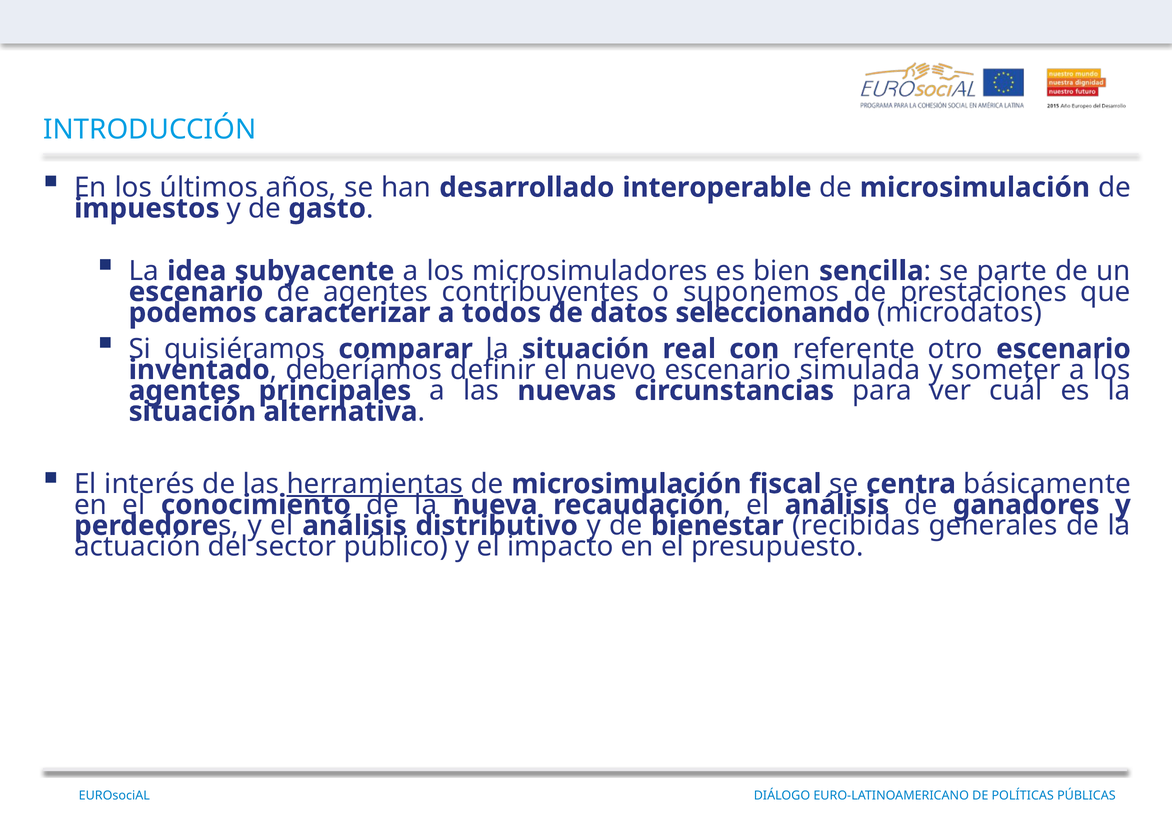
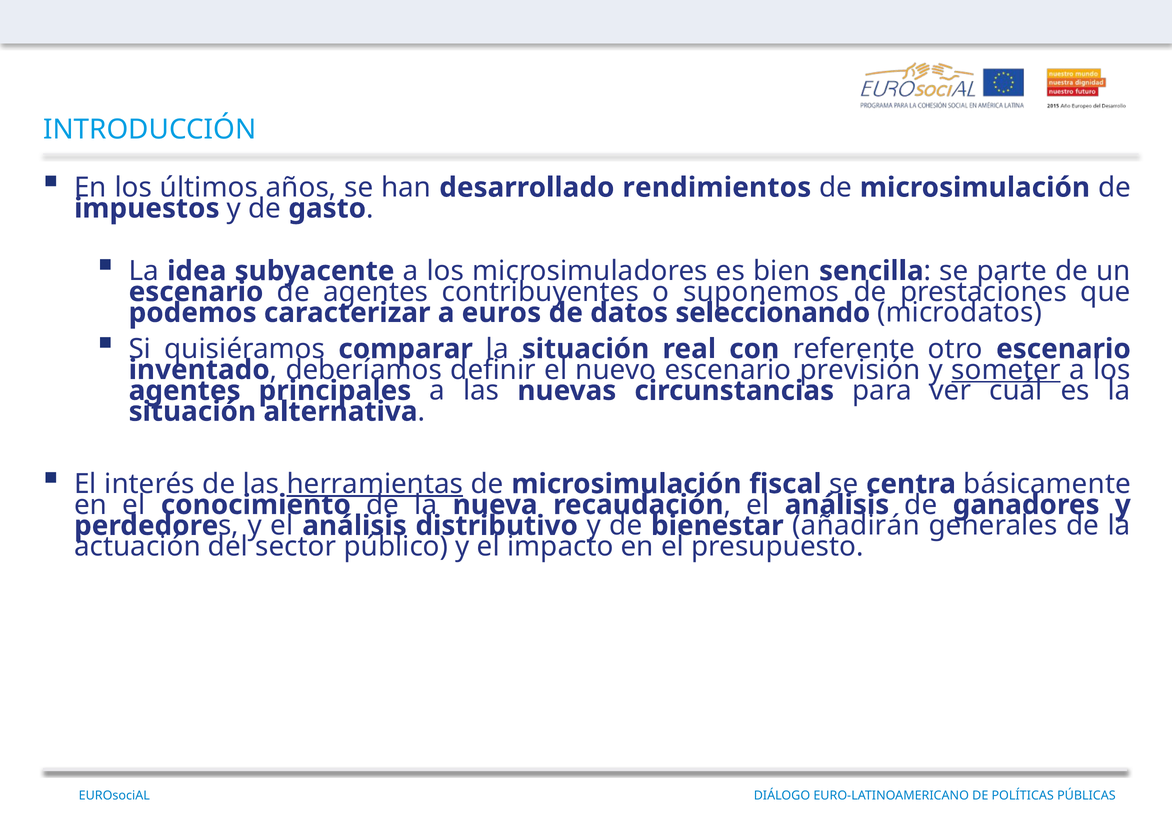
interoperable: interoperable -> rendimientos
todos: todos -> euros
simulada: simulada -> previsión
someter underline: none -> present
recibidas: recibidas -> añadirán
